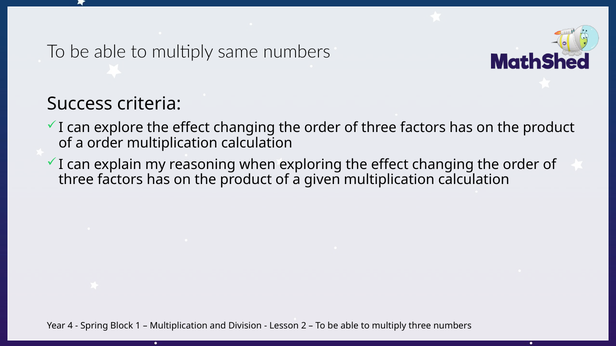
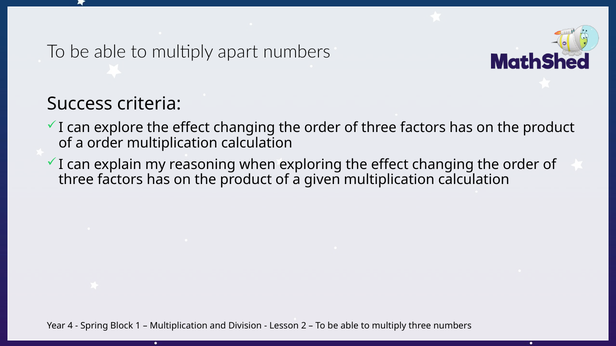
same: same -> apart
